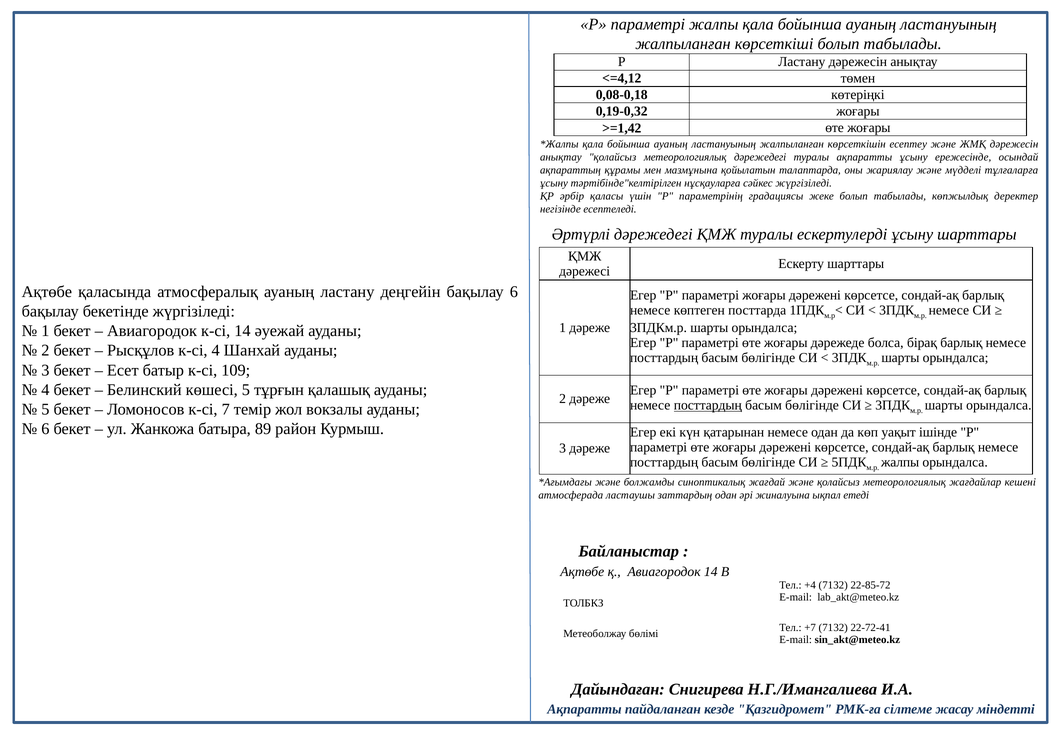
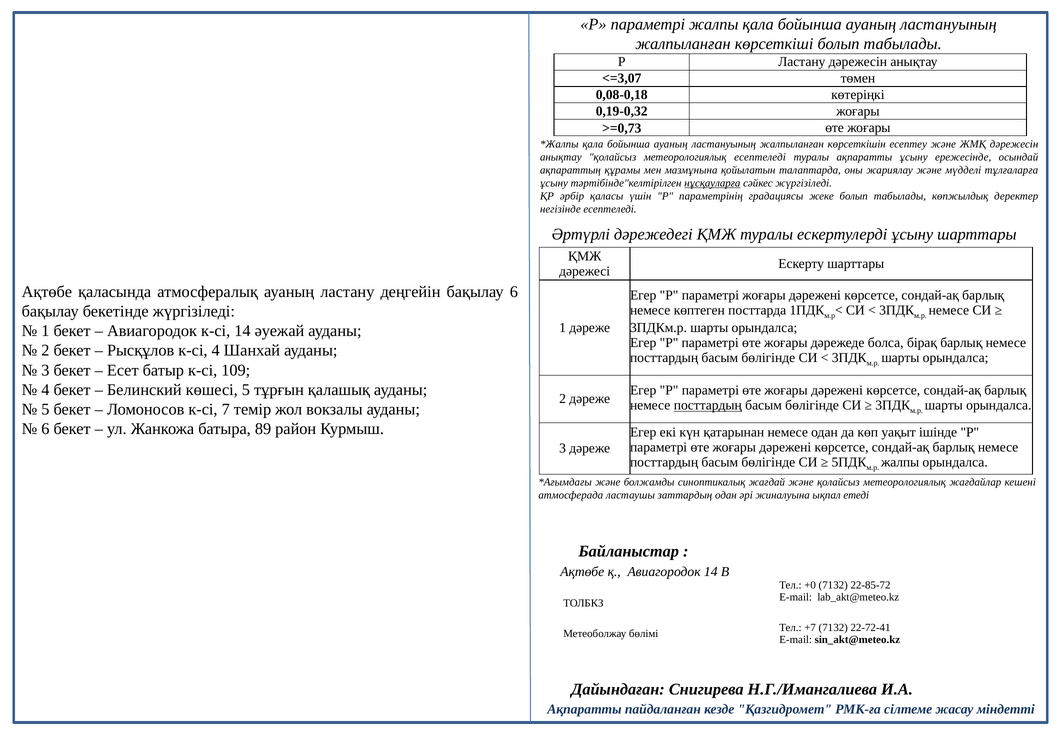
<=4,12: <=4,12 -> <=3,07
>=1,42: >=1,42 -> >=0,73
метеорологиялық дәрежедегі: дәрежедегі -> есептеледі
нұсқауларға underline: none -> present
+4: +4 -> +0
